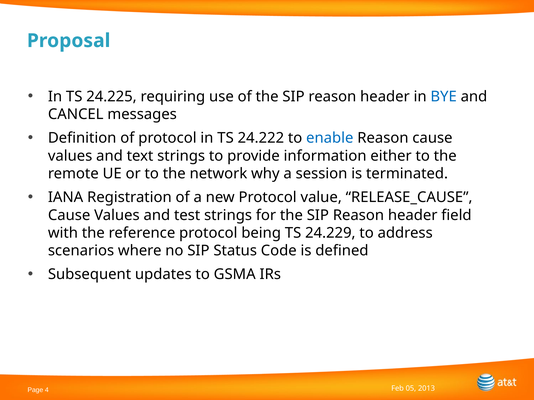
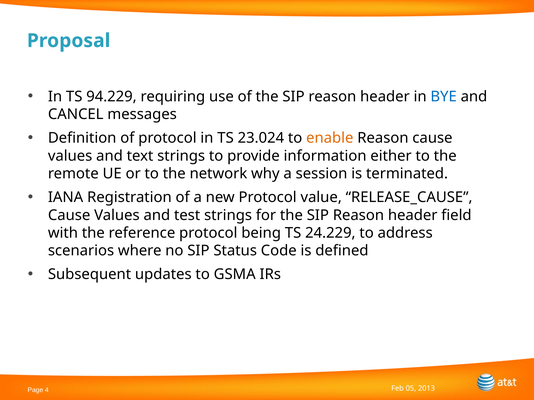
24.225: 24.225 -> 94.229
24.222: 24.222 -> 23.024
enable colour: blue -> orange
